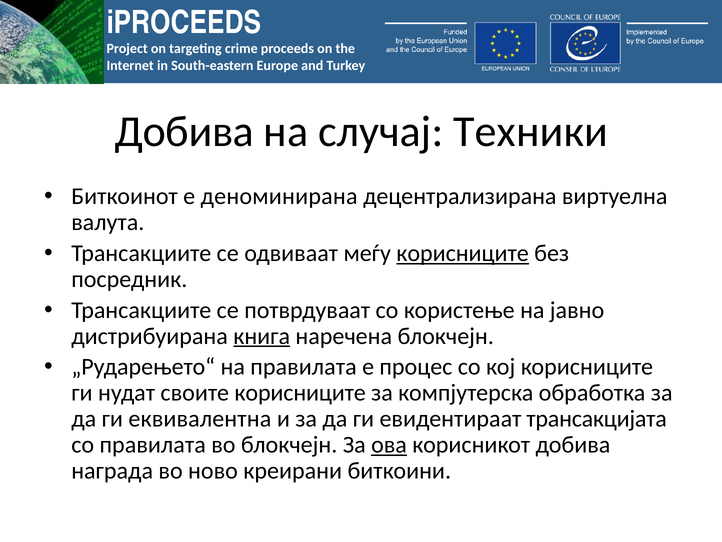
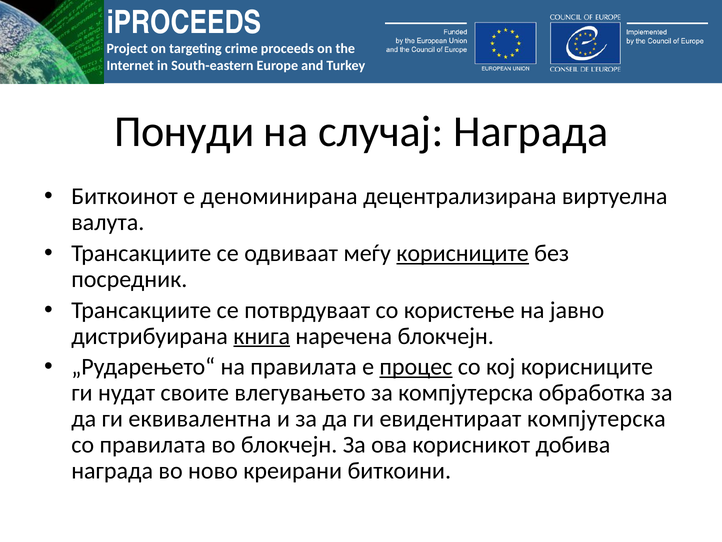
Добива at (184, 131): Добива -> Понуди
случај Техники: Техники -> Награда
процес underline: none -> present
своите корисниците: корисниците -> влегувањето
евидентираат трансакцијата: трансакцијата -> компјутерска
ова underline: present -> none
